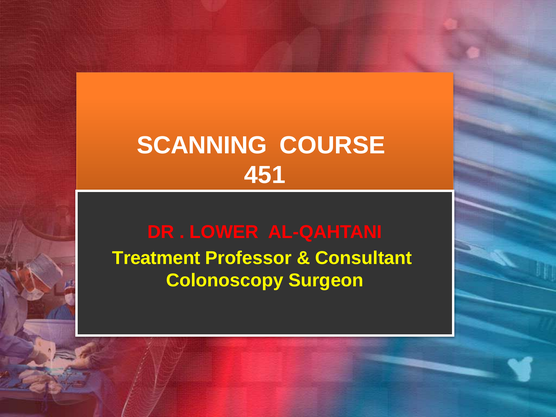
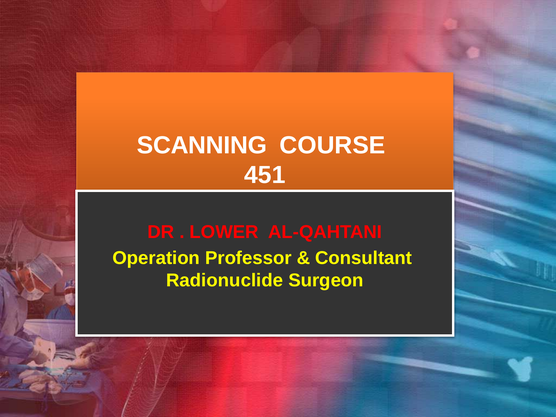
Treatment: Treatment -> Operation
Colonoscopy: Colonoscopy -> Radionuclide
